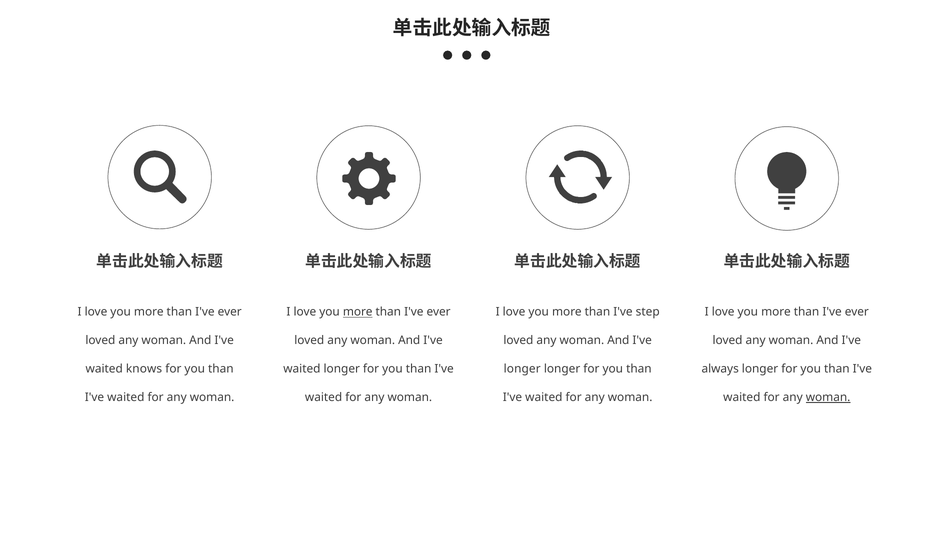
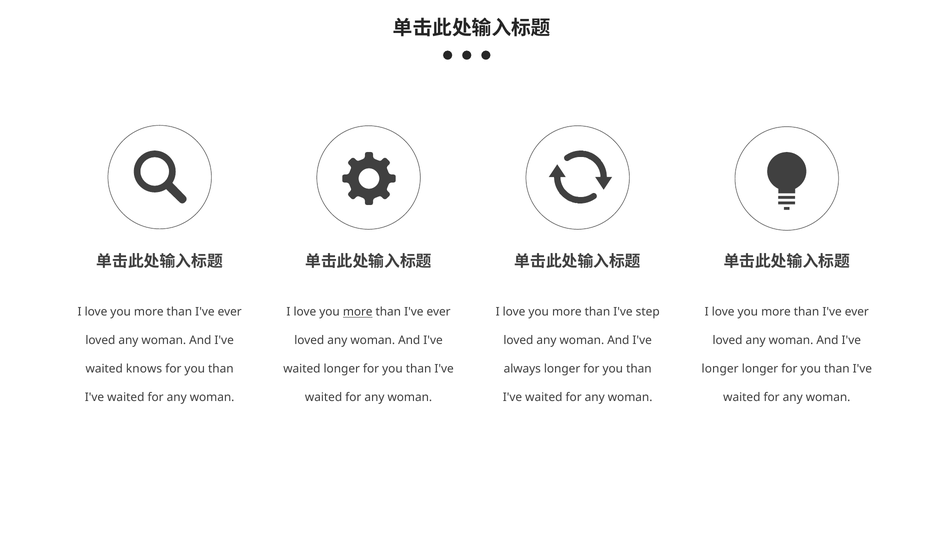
longer at (522, 369): longer -> always
always at (720, 369): always -> longer
woman at (828, 397) underline: present -> none
